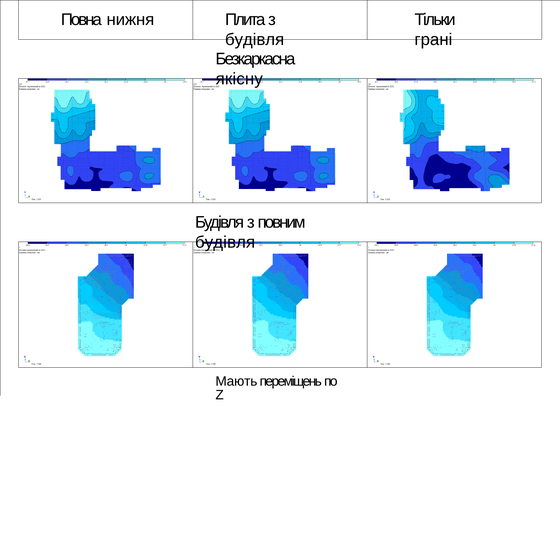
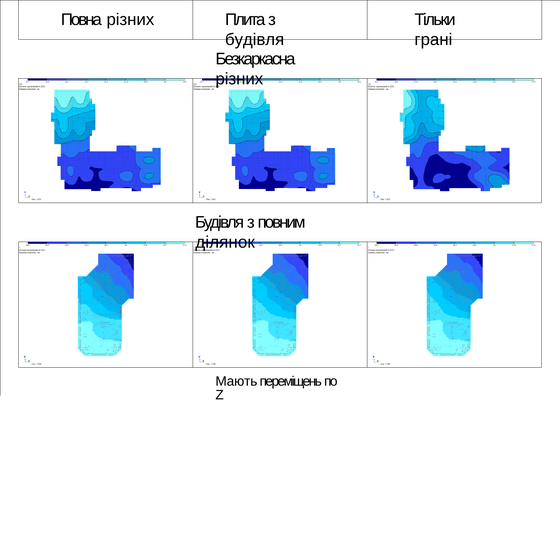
Повна нижня: нижня -> різних
якісну at (239, 79): якісну -> різних
будівля at (225, 242): будівля -> ділянок
